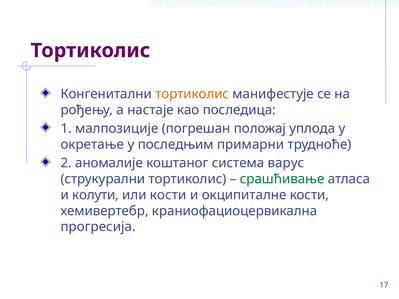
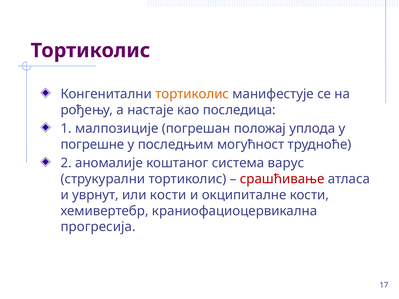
окретање: окретање -> погрешне
примарни: примарни -> могућност
срашћивање colour: green -> red
колути: колути -> уврнут
